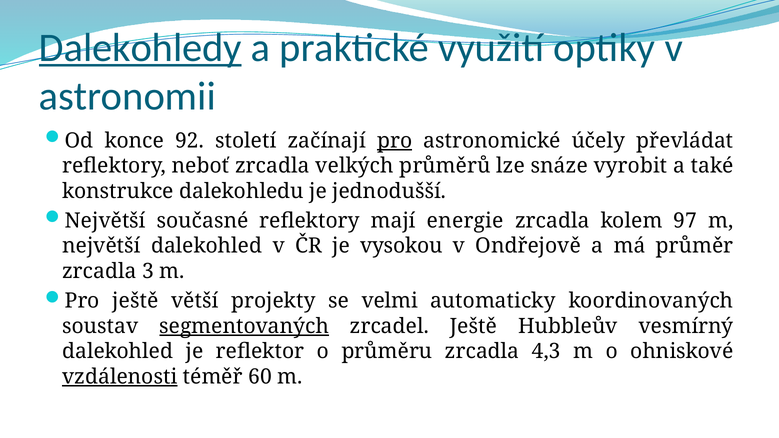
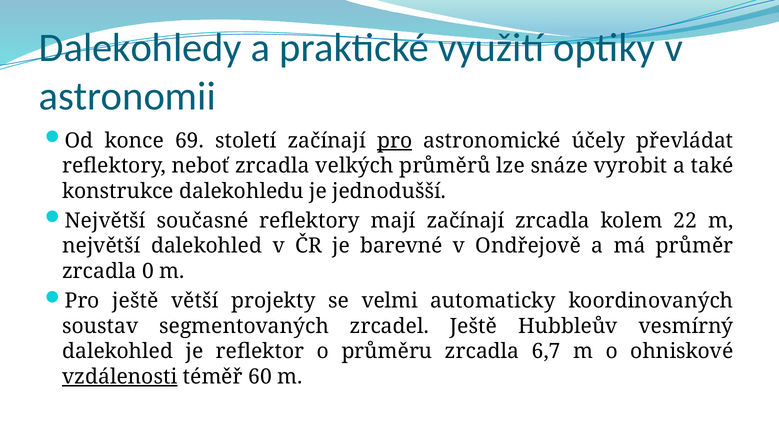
Dalekohledy underline: present -> none
92: 92 -> 69
mají energie: energie -> začínají
97: 97 -> 22
vysokou: vysokou -> barevné
3: 3 -> 0
segmentovaných underline: present -> none
4,3: 4,3 -> 6,7
